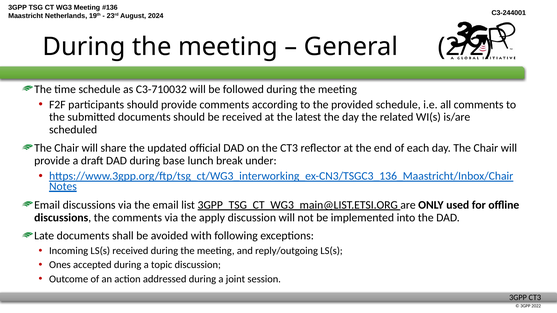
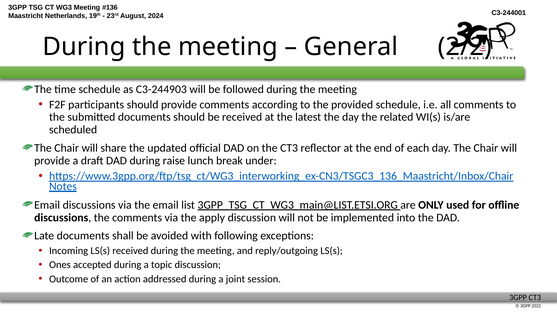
C3-710032: C3-710032 -> C3-244903
base: base -> raise
